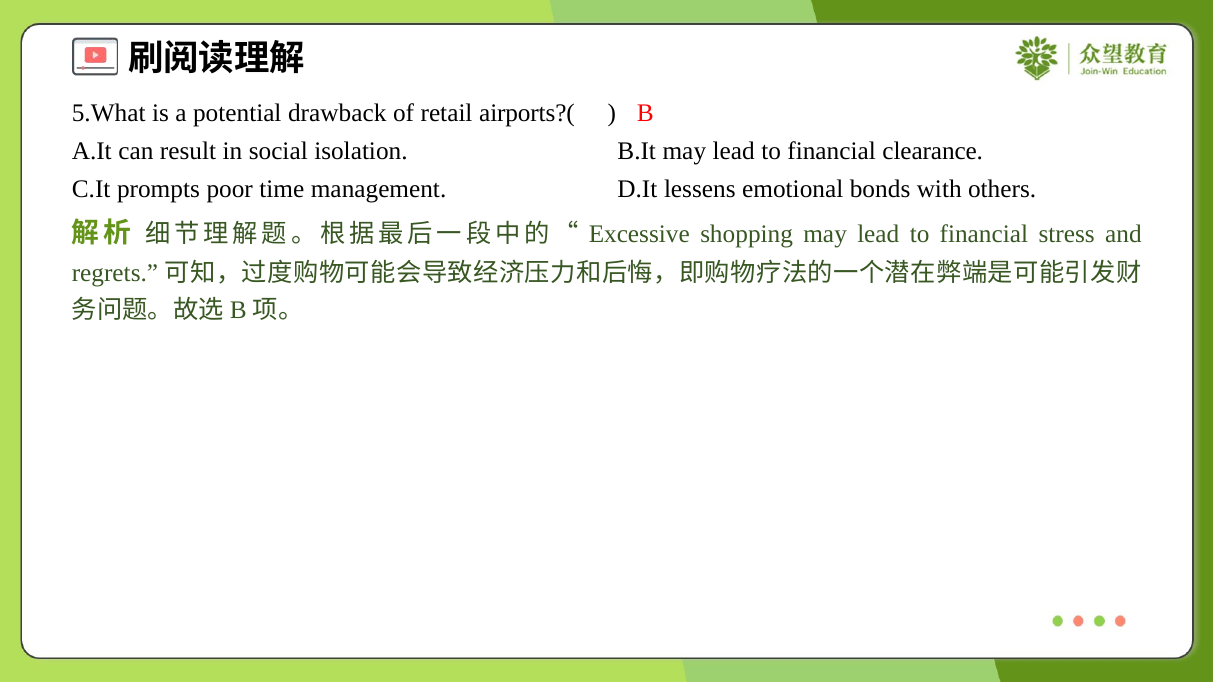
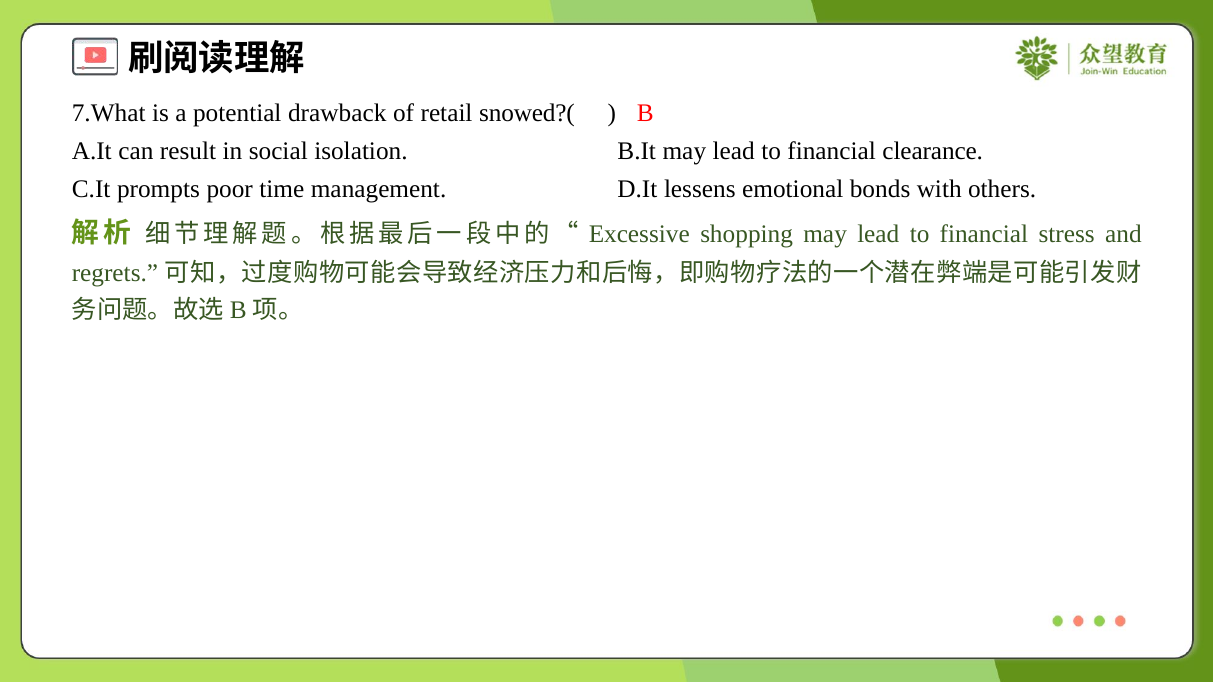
5.What: 5.What -> 7.What
airports?(: airports?( -> snowed?(
